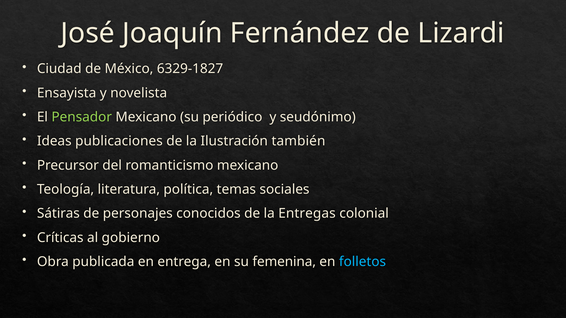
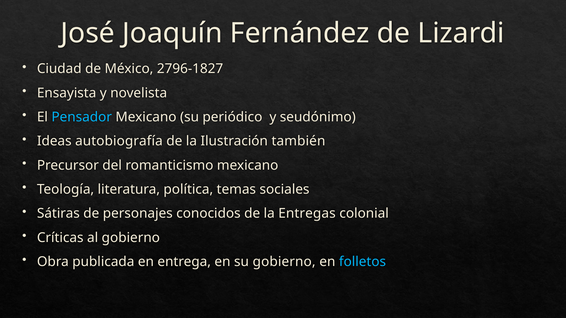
6329-1827: 6329-1827 -> 2796-1827
Pensador colour: light green -> light blue
publicaciones: publicaciones -> autobiografía
su femenina: femenina -> gobierno
